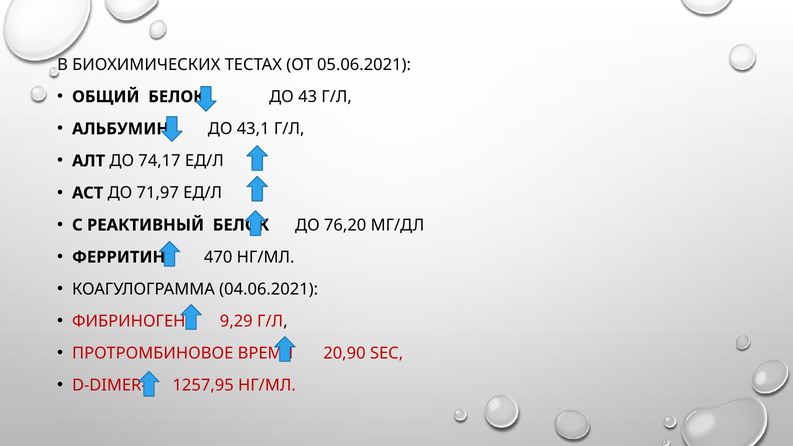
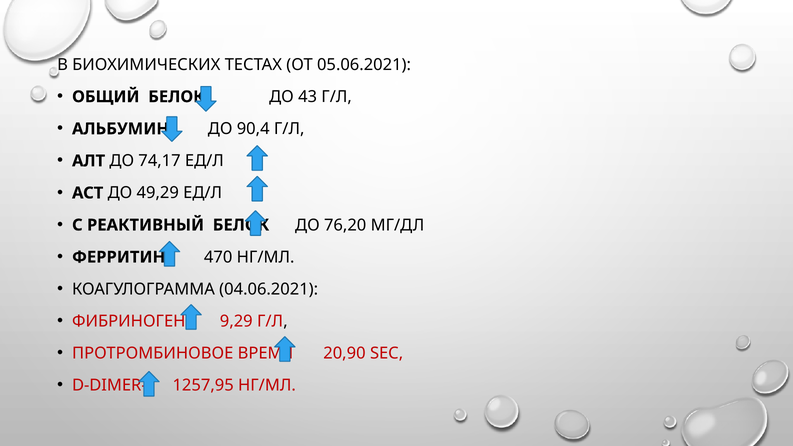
43,1: 43,1 -> 90,4
71,97: 71,97 -> 49,29
